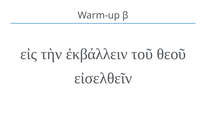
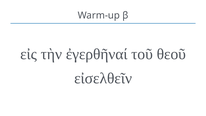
ἐκβάλλειν: ἐκβάλλειν -> ἐγερθῆναί
